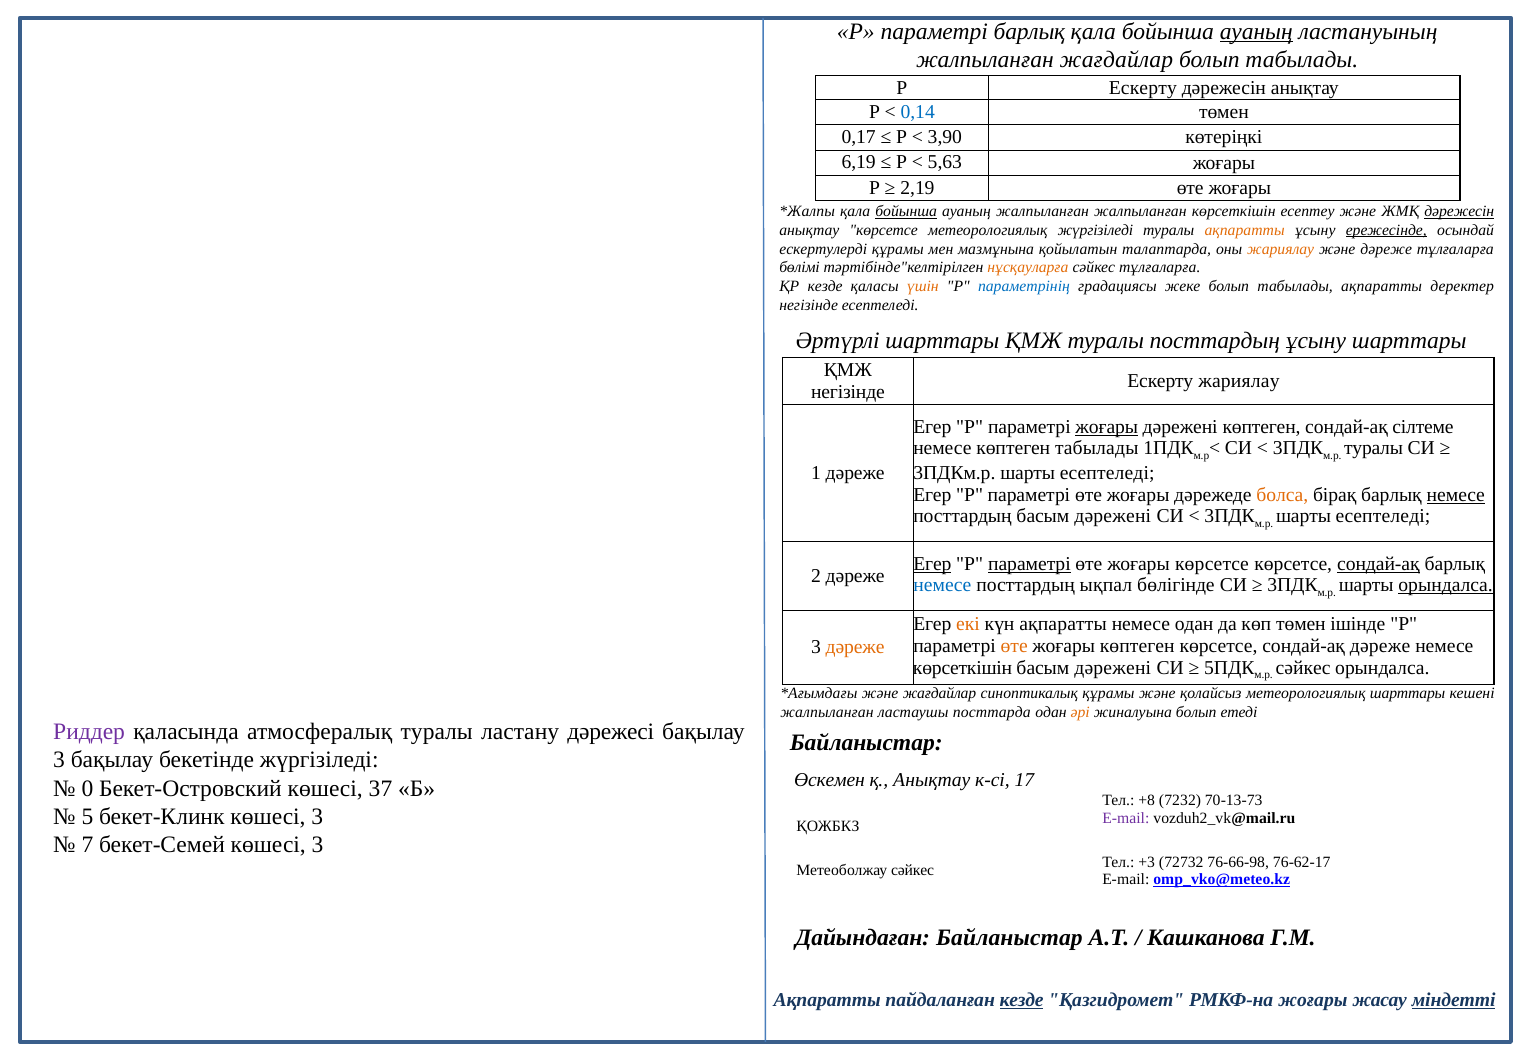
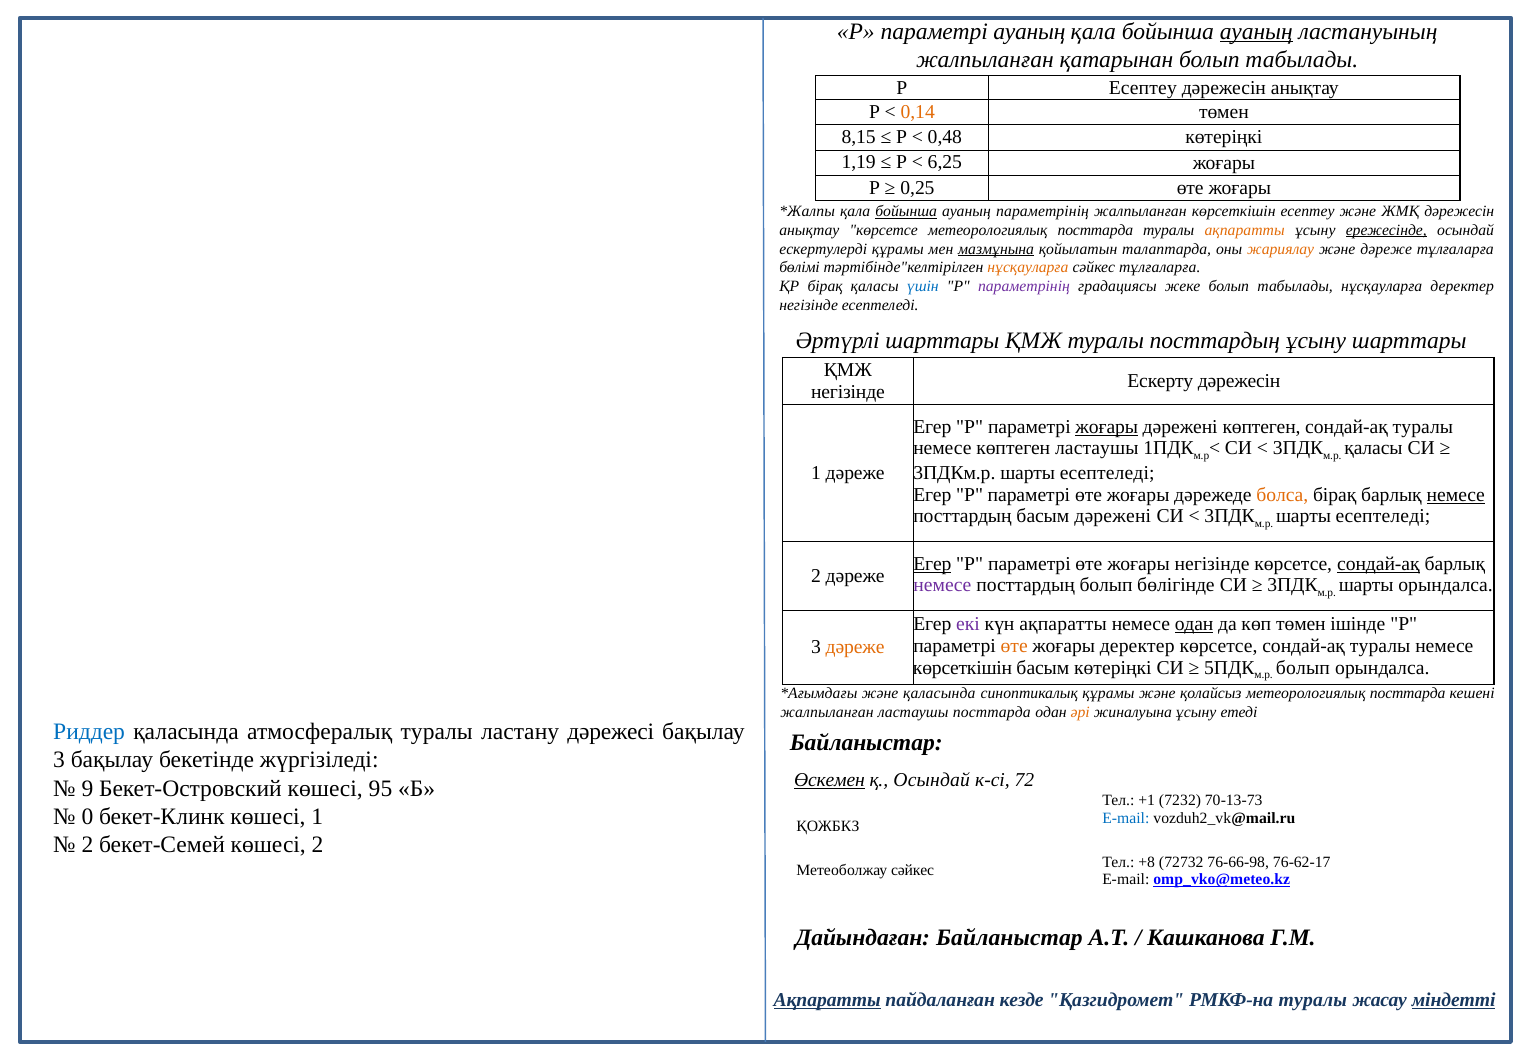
параметрі барлық: барлық -> ауаның
жалпыланған жағдайлар: жағдайлар -> қатарынан
Р Ескерту: Ескерту -> Есептеу
0,14 colour: blue -> orange
0,17: 0,17 -> 8,15
3,90: 3,90 -> 0,48
6,19: 6,19 -> 1,19
5,63: 5,63 -> 6,25
2,19: 2,19 -> 0,25
ауаның жалпыланған: жалпыланған -> параметрінің
дәрежесін at (1459, 211) underline: present -> none
жүргізіледі at (1095, 230): жүргізіледі -> посттарда
мазмұнына underline: none -> present
ҚР кезде: кезде -> бірақ
үшін colour: orange -> blue
параметрінің at (1024, 287) colour: blue -> purple
табылады ақпаратты: ақпаратты -> нұсқауларға
Ескерту жариялау: жариялау -> дәрежесін
сілтеме at (1423, 427): сілтеме -> туралы
көптеген табылады: табылады -> ластаушы
туралы at (1374, 448): туралы -> қаласы
параметрі at (1029, 564) underline: present -> none
жоғары көрсетсе: көрсетсе -> негізінде
немесе at (942, 585) colour: blue -> purple
посттардың ықпал: ықпал -> болып
орындалса at (1446, 585) underline: present -> none
екі colour: orange -> purple
одан at (1194, 624) underline: none -> present
жоғары көптеген: көптеген -> деректер
көрсетсе сондай-ақ дәреже: дәреже -> туралы
дәрежені at (1113, 668): дәрежені -> көтеріңкі
сәйкес at (1303, 668): сәйкес -> болып
және жағдайлар: жағдайлар -> қаласында
қолайсыз метеорологиялық шарттары: шарттары -> посттарда
жиналуына болып: болып -> ұсыну
Риддер colour: purple -> blue
Өскемен underline: none -> present
қ Анықтау: Анықтау -> Осындай
17: 17 -> 72
0: 0 -> 9
37: 37 -> 95
+8: +8 -> +1
5: 5 -> 0
бекет-Клинк көшесі 3: 3 -> 1
E-mail at (1126, 818) colour: purple -> blue
7 at (87, 845): 7 -> 2
бекет-Семей көшесі 3: 3 -> 2
+3: +3 -> +8
Ақпаратты at (827, 1000) underline: none -> present
кезде at (1022, 1000) underline: present -> none
РМКФ-на жоғары: жоғары -> туралы
